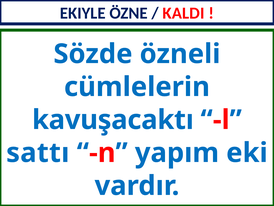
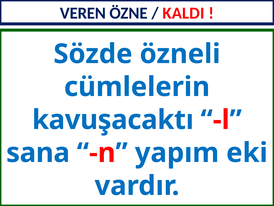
EKIYLE: EKIYLE -> VEREN
sattı: sattı -> sana
